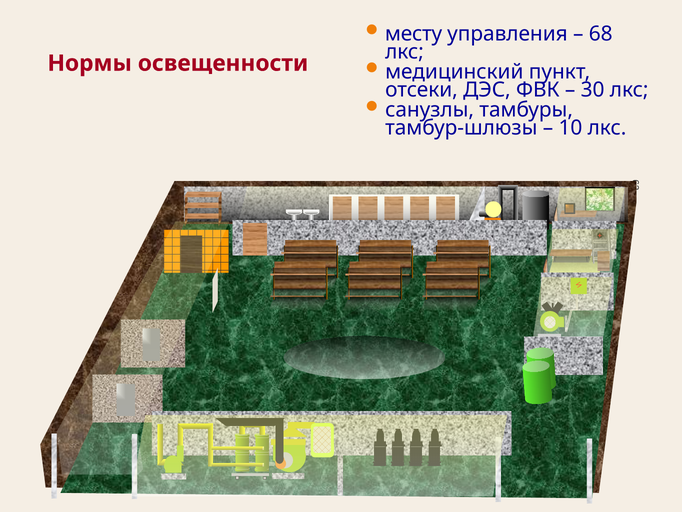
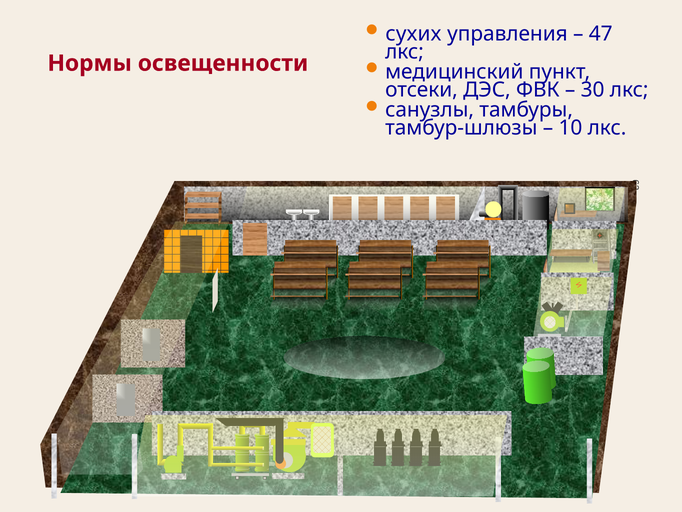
месту: месту -> сухих
68: 68 -> 47
